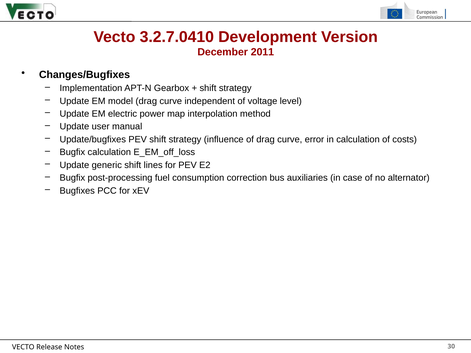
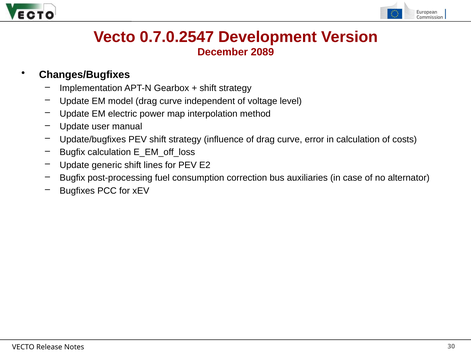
3.2.7.0410: 3.2.7.0410 -> 0.7.0.2547
2011: 2011 -> 2089
